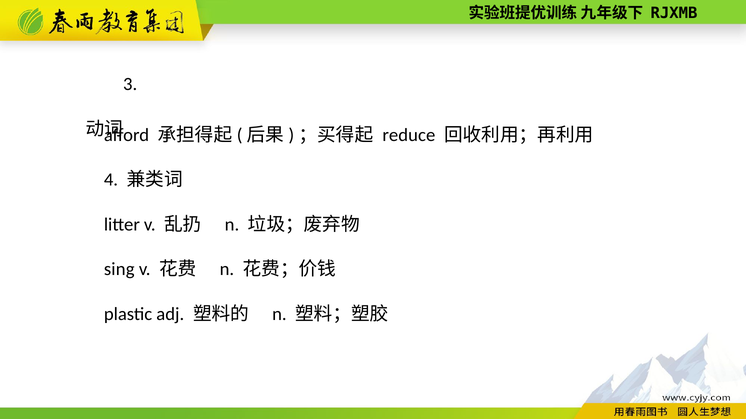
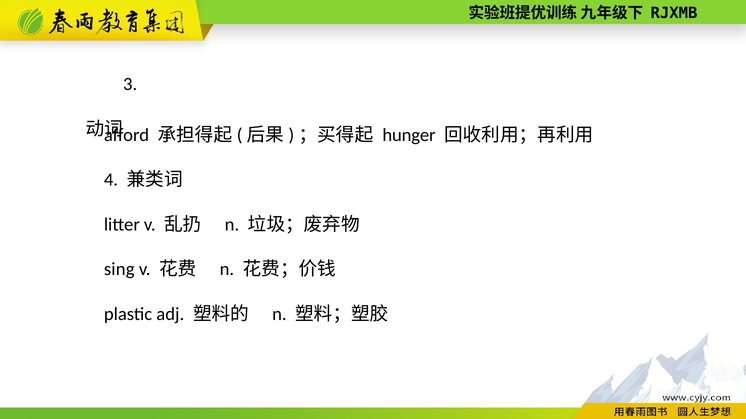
reduce: reduce -> hunger
